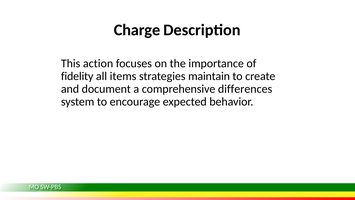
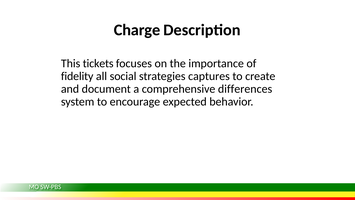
action: action -> tickets
items: items -> social
maintain: maintain -> captures
